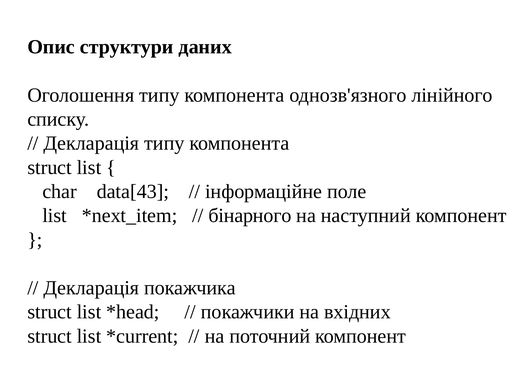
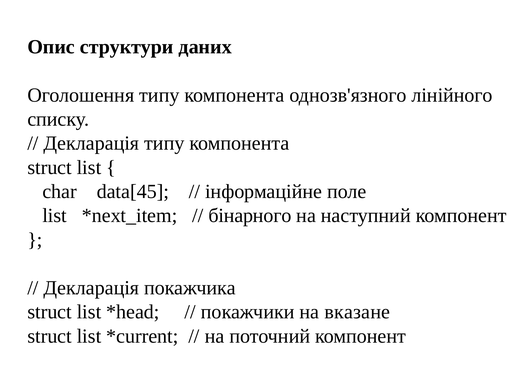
data[43: data[43 -> data[45
вхідних: вхідних -> вказане
